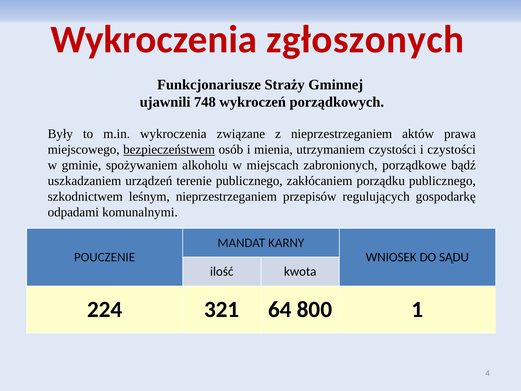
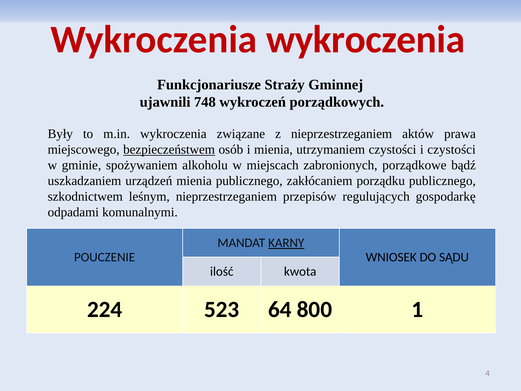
Wykroczenia zgłoszonych: zgłoszonych -> wykroczenia
urządzeń terenie: terenie -> mienia
KARNY underline: none -> present
321: 321 -> 523
